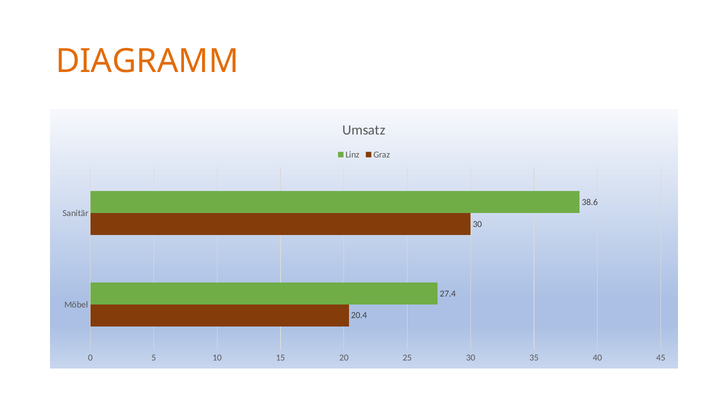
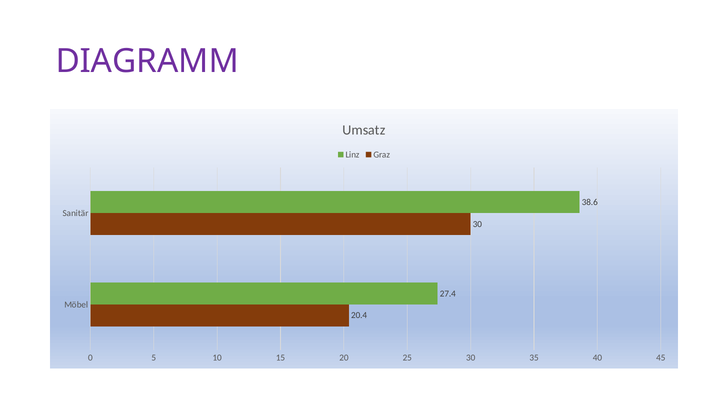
DIAGRAMM colour: orange -> purple
